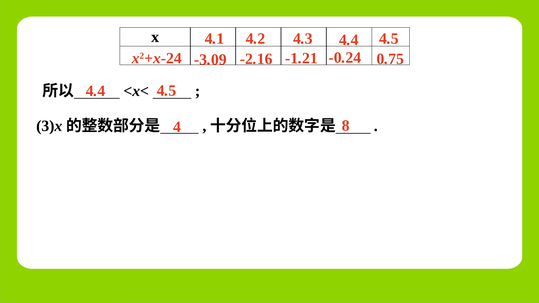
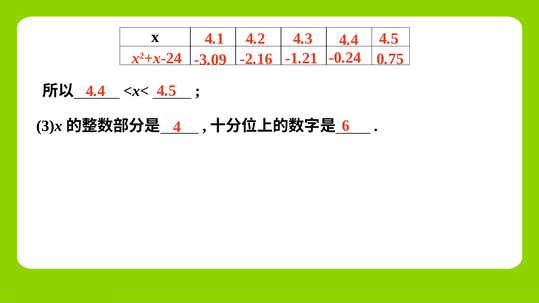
8: 8 -> 6
